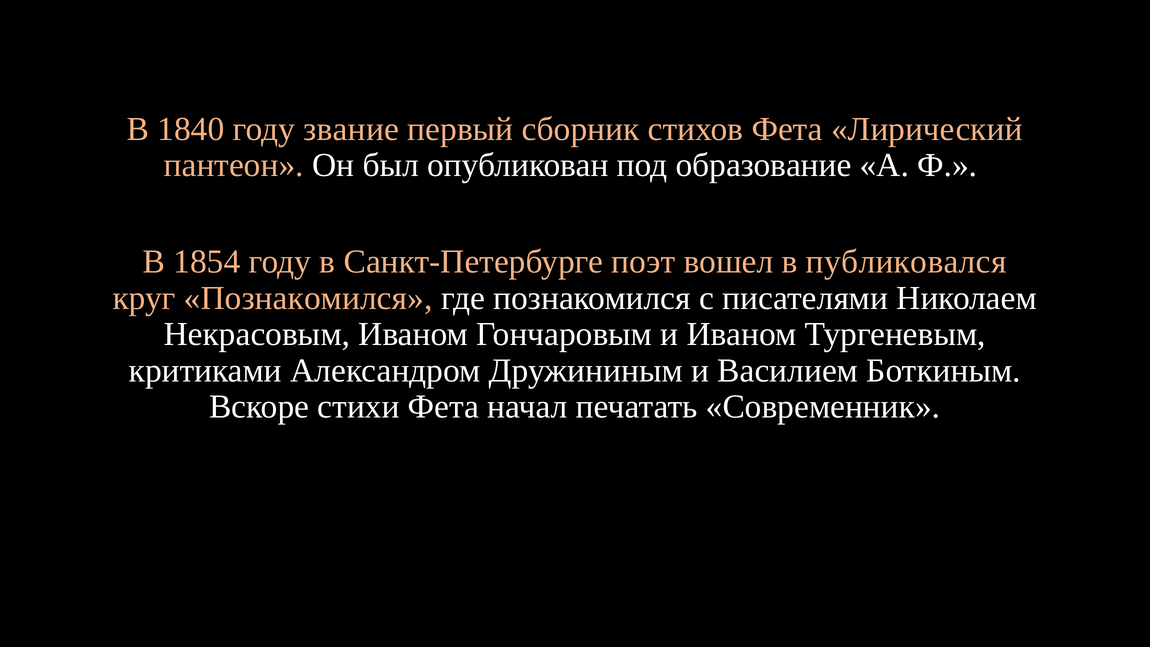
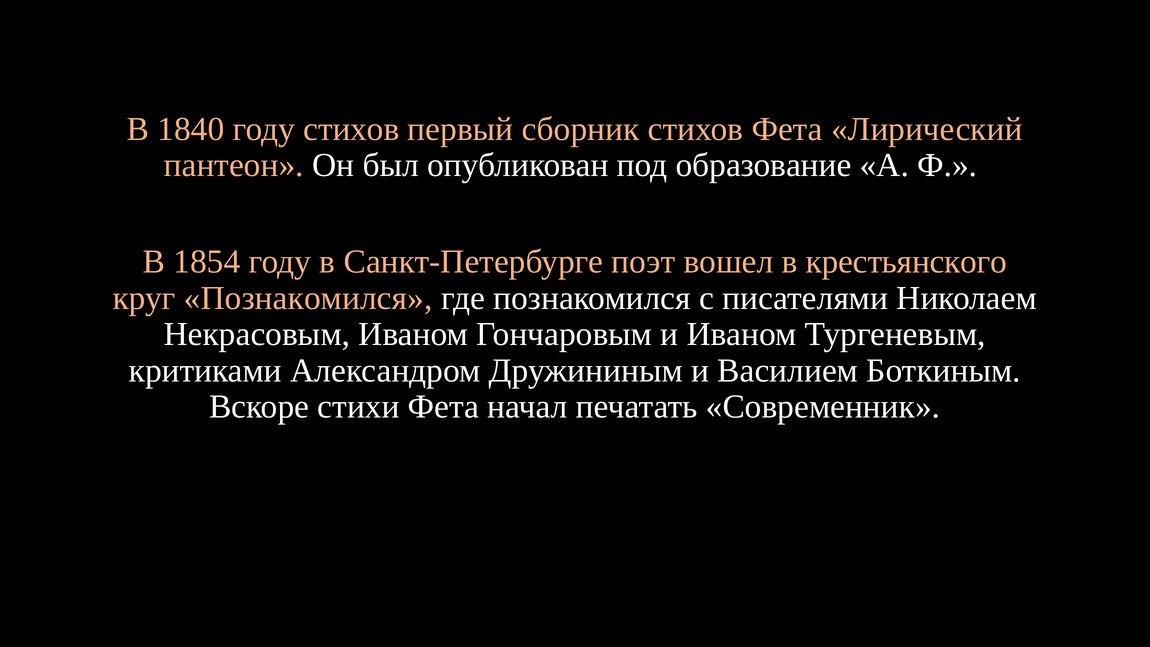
году звание: звание -> стихов
публиковался: публиковался -> крестьянского
